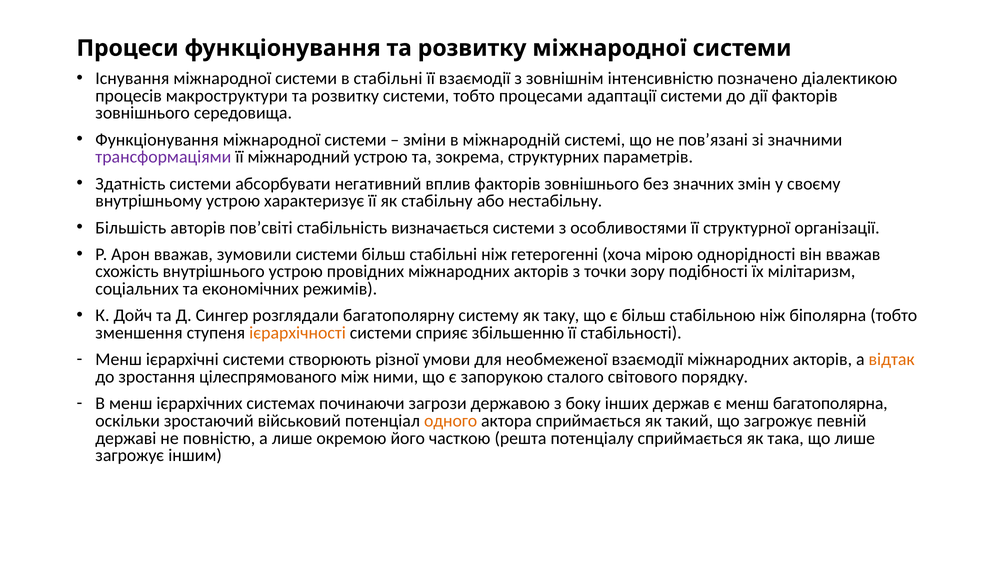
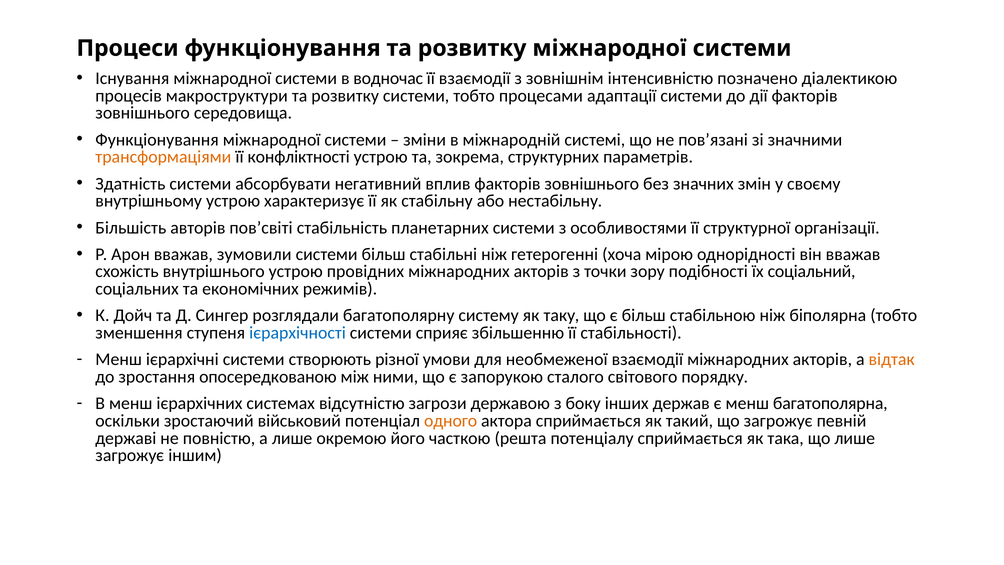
в стабільні: стабільні -> водночас
трансформаціями colour: purple -> orange
міжнародний: міжнародний -> конфліктності
визначається: визначається -> планетарних
мілітаризм: мілітаризм -> соціальний
ієрархічності colour: orange -> blue
цілеспрямованого: цілеспрямованого -> опосередкованою
починаючи: починаючи -> відсутністю
